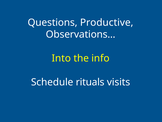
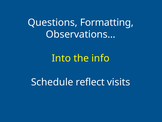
Productive: Productive -> Formatting
rituals: rituals -> reflect
